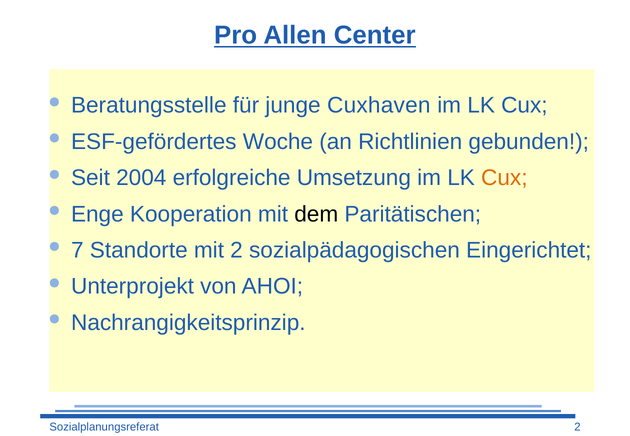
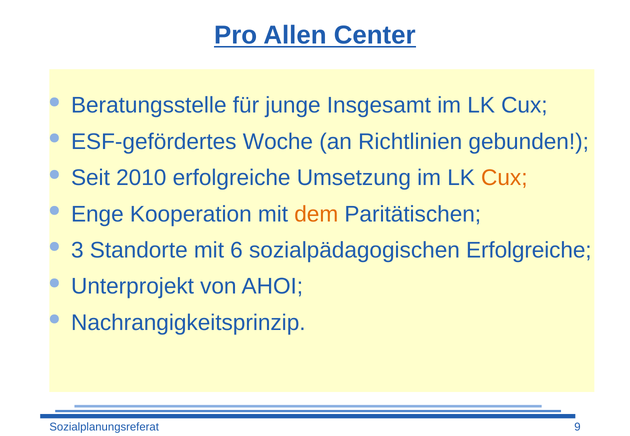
Cuxhaven: Cuxhaven -> Insgesamt
2004: 2004 -> 2010
dem colour: black -> orange
7: 7 -> 3
mit 2: 2 -> 6
sozialpädagogischen Eingerichtet: Eingerichtet -> Erfolgreiche
Sozialplanungsreferat 2: 2 -> 9
